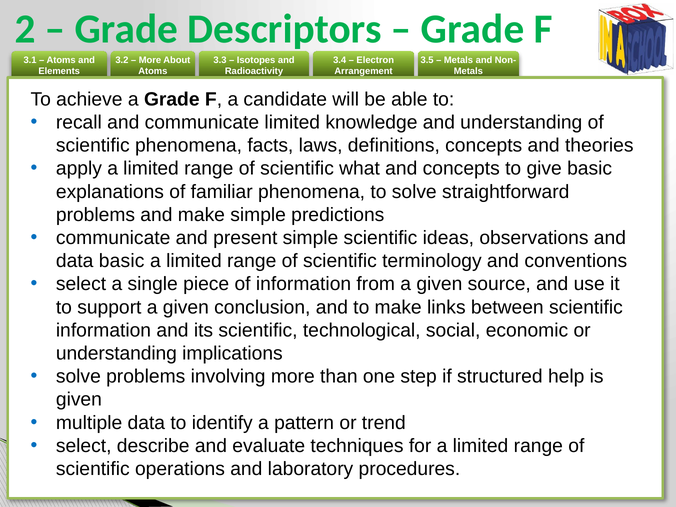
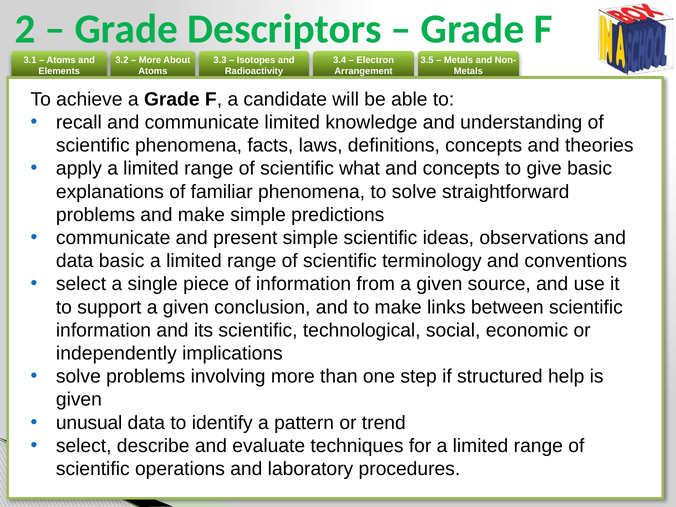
understanding at (116, 353): understanding -> independently
multiple: multiple -> unusual
